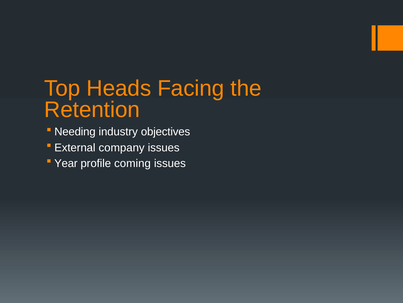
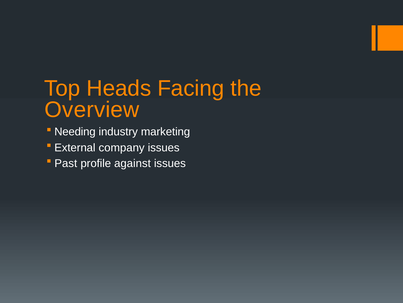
Retention: Retention -> Overview
objectives: objectives -> marketing
Year: Year -> Past
coming: coming -> against
